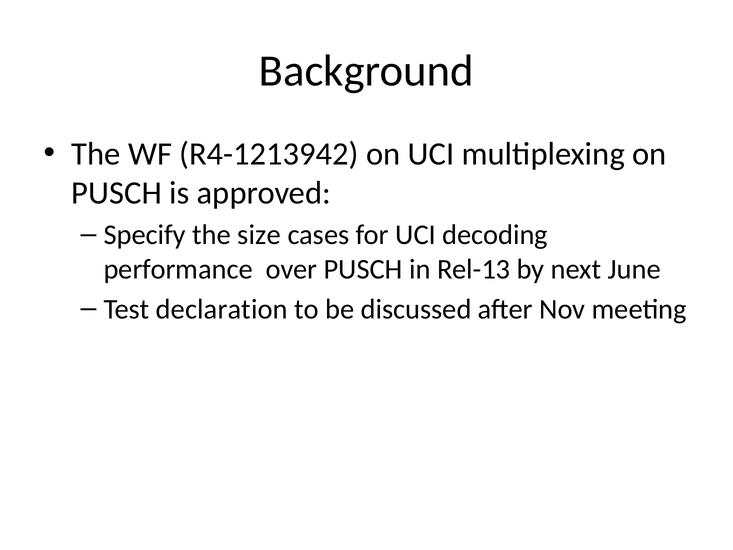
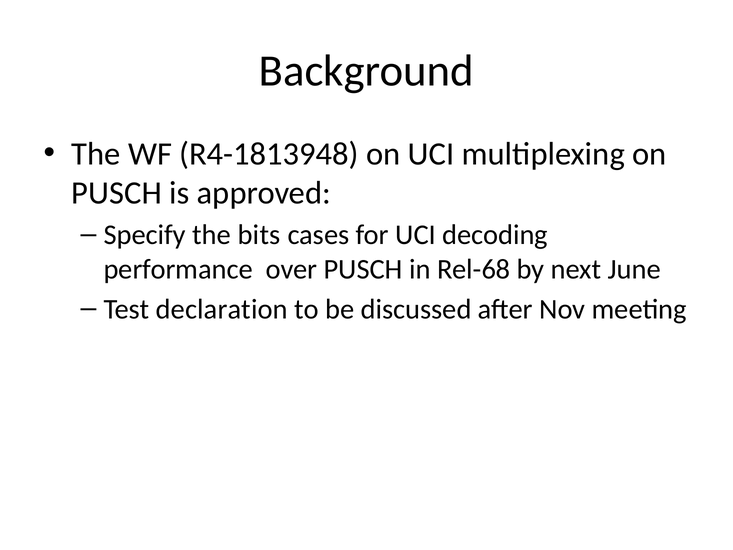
R4-1213942: R4-1213942 -> R4-1813948
size: size -> bits
Rel-13: Rel-13 -> Rel-68
